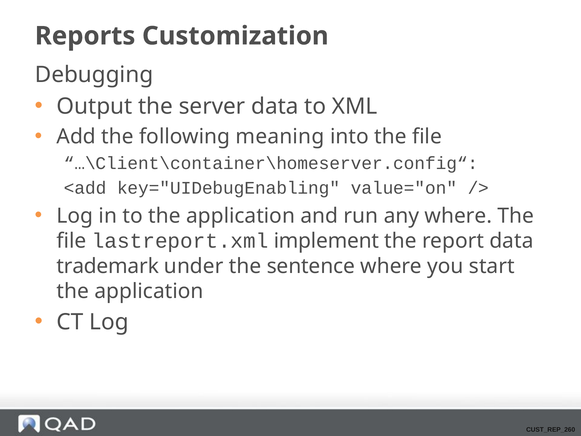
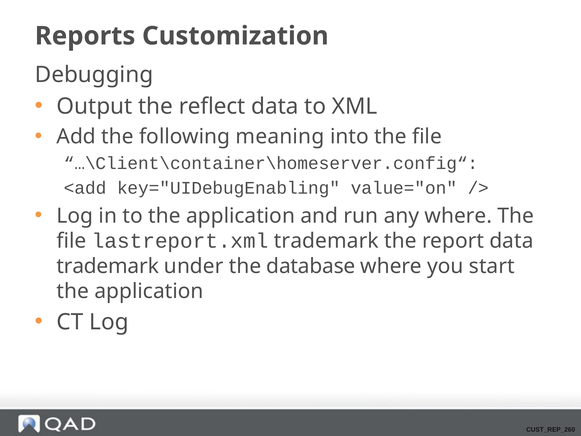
server: server -> reflect
lastreport.xml implement: implement -> trademark
sentence: sentence -> database
